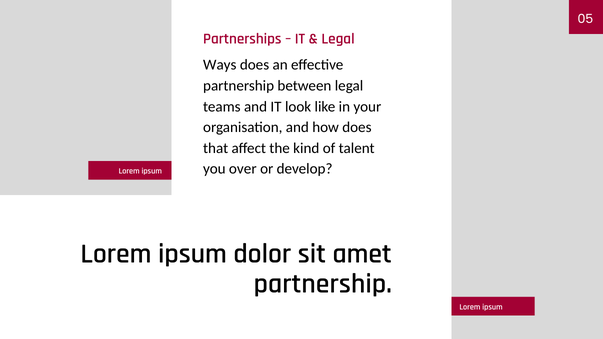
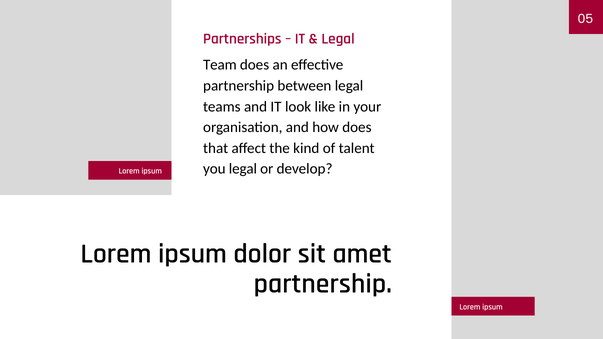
Ways: Ways -> Team
you over: over -> legal
